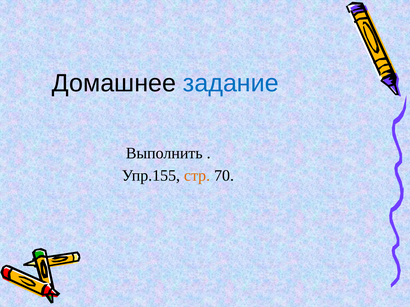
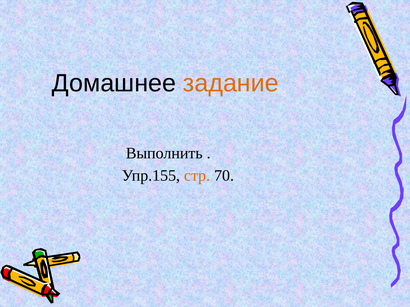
задание colour: blue -> orange
